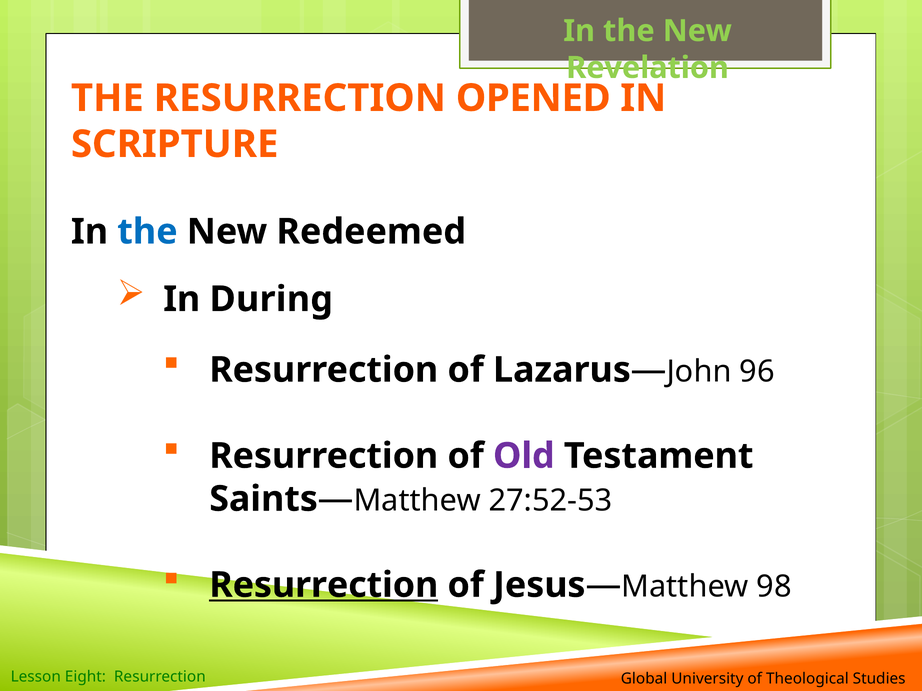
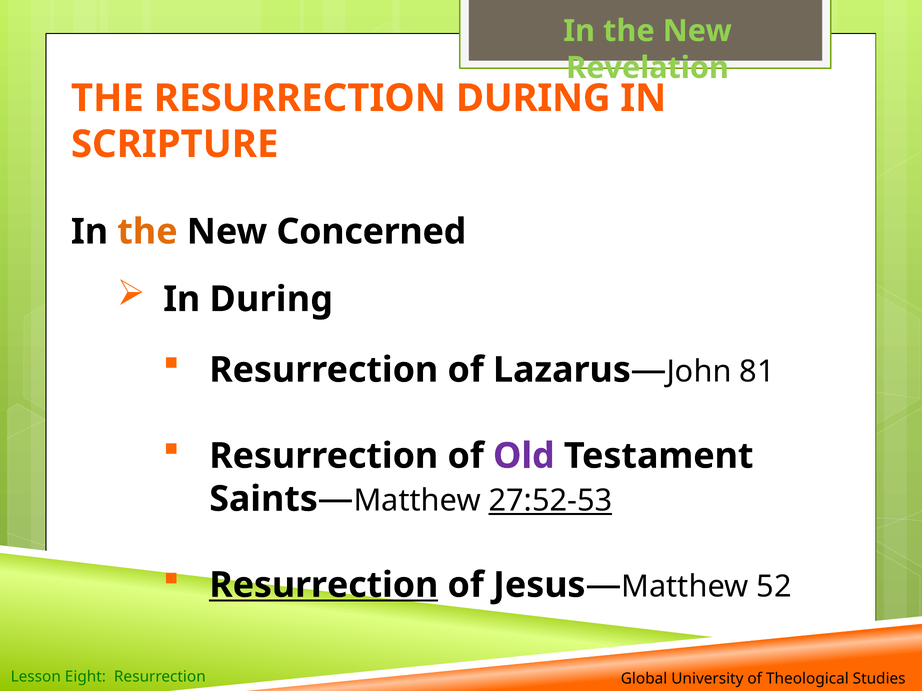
RESURRECTION OPENED: OPENED -> DURING
the at (147, 232) colour: blue -> orange
Redeemed: Redeemed -> Concerned
96: 96 -> 81
27:52-53 underline: none -> present
98: 98 -> 52
